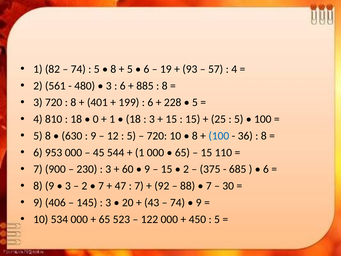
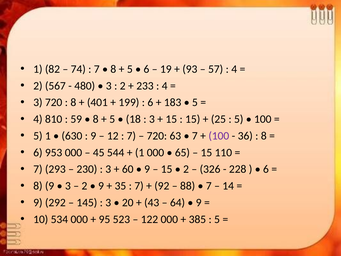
5 at (97, 69): 5 -> 7
561: 561 -> 567
6 at (123, 86): 6 -> 2
885: 885 -> 233
8 at (165, 86): 8 -> 4
228: 228 -> 183
18 at (76, 119): 18 -> 59
0 at (96, 119): 0 -> 8
1 at (112, 119): 1 -> 5
5 8: 8 -> 1
5 at (131, 136): 5 -> 7
720 10: 10 -> 63
8 at (195, 136): 8 -> 7
100 at (219, 136) colour: blue -> purple
900: 900 -> 293
375: 375 -> 326
685: 685 -> 228
7 at (101, 186): 7 -> 9
47: 47 -> 35
30: 30 -> 14
406: 406 -> 292
74 at (178, 202): 74 -> 64
65 at (104, 219): 65 -> 95
450: 450 -> 385
